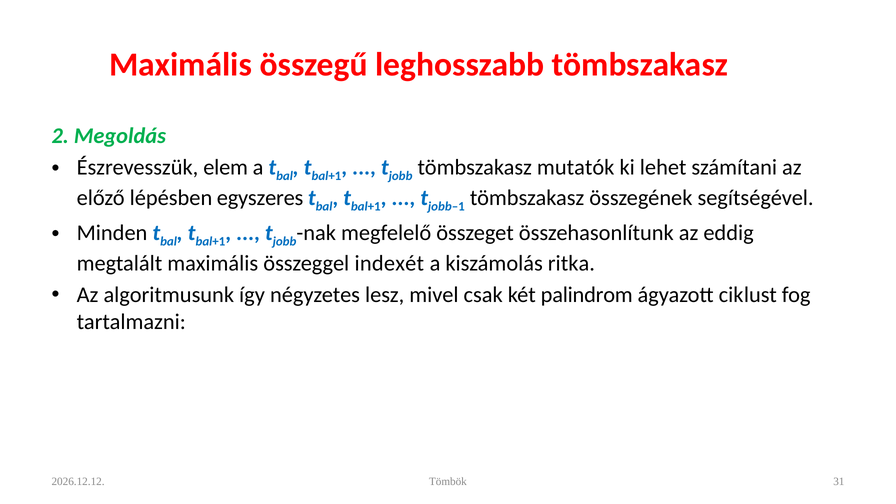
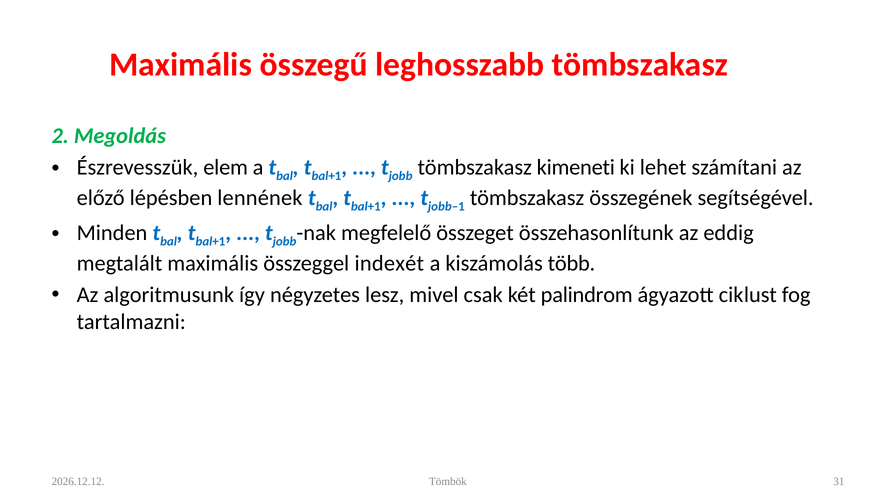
mutatók: mutatók -> kimeneti
egyszeres: egyszeres -> lennének
ritka: ritka -> több
